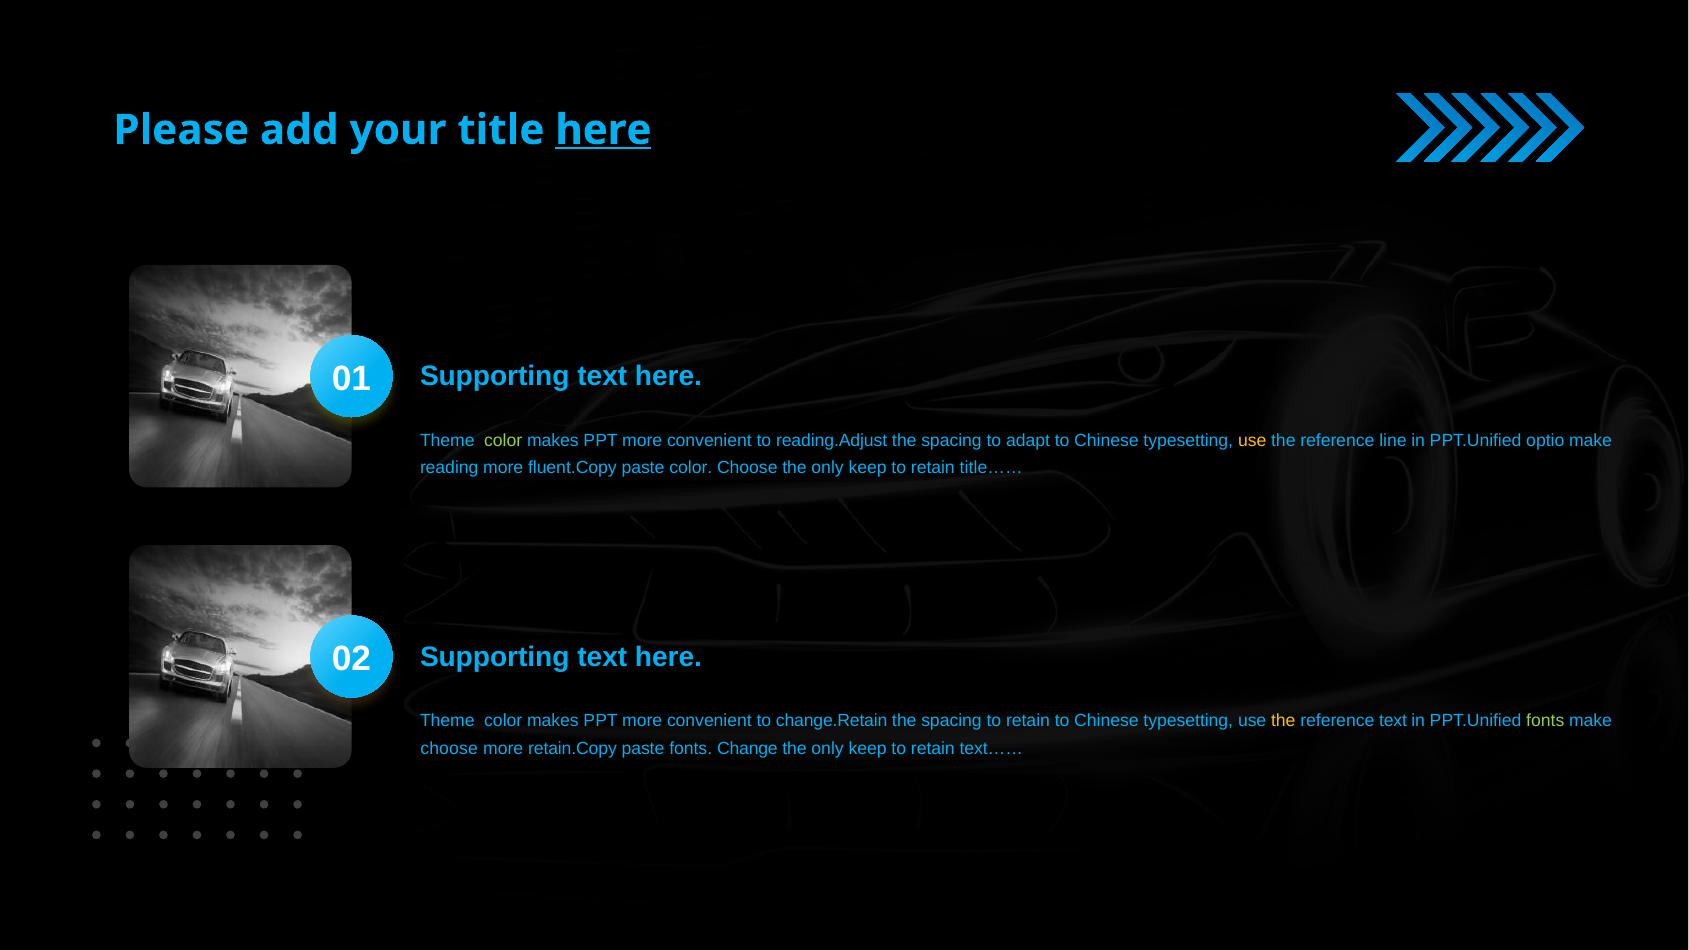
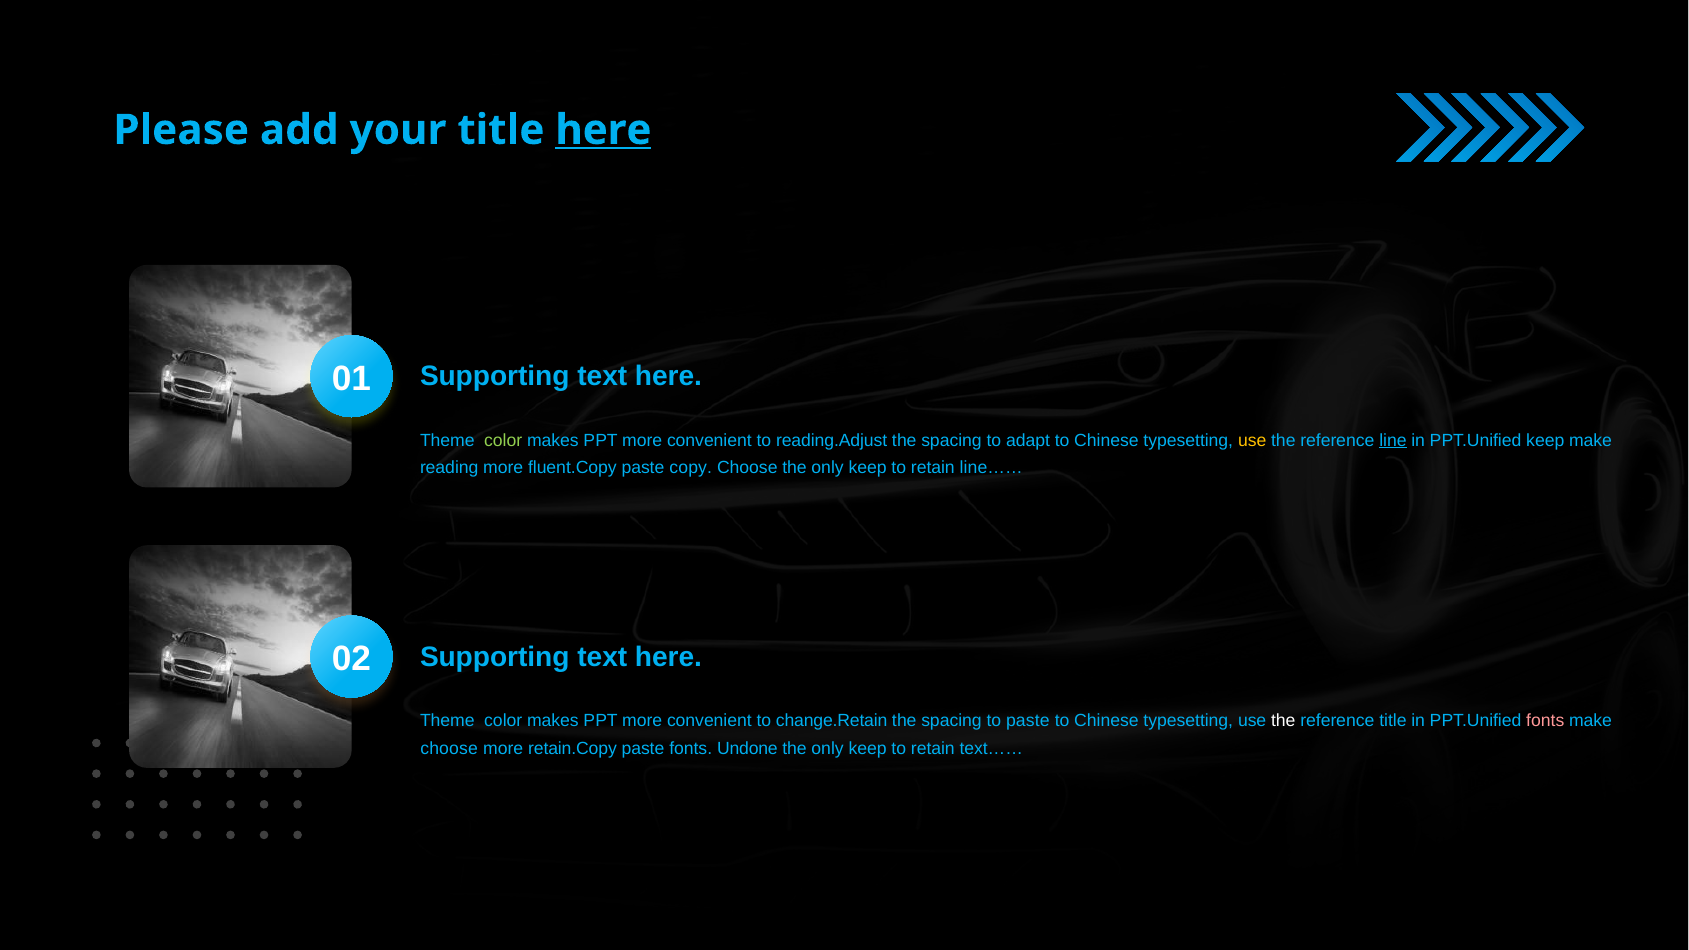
line underline: none -> present
PPT.Unified optio: optio -> keep
paste color: color -> copy
title……: title…… -> line……
spacing to retain: retain -> paste
the at (1283, 721) colour: yellow -> white
reference text: text -> title
fonts at (1545, 721) colour: light green -> pink
Change: Change -> Undone
